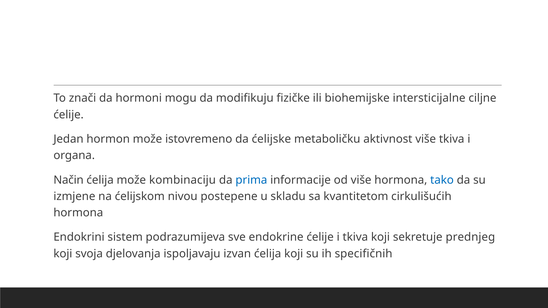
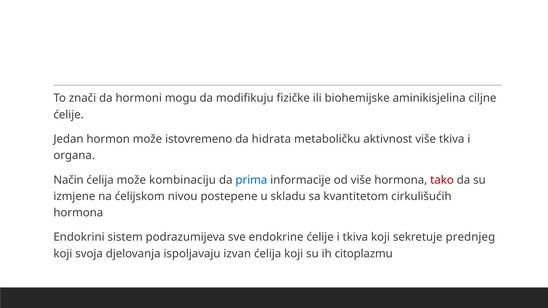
intersticijalne: intersticijalne -> aminikisjelina
ćelijske: ćelijske -> hidrata
tako colour: blue -> red
specifičnih: specifičnih -> citoplazmu
